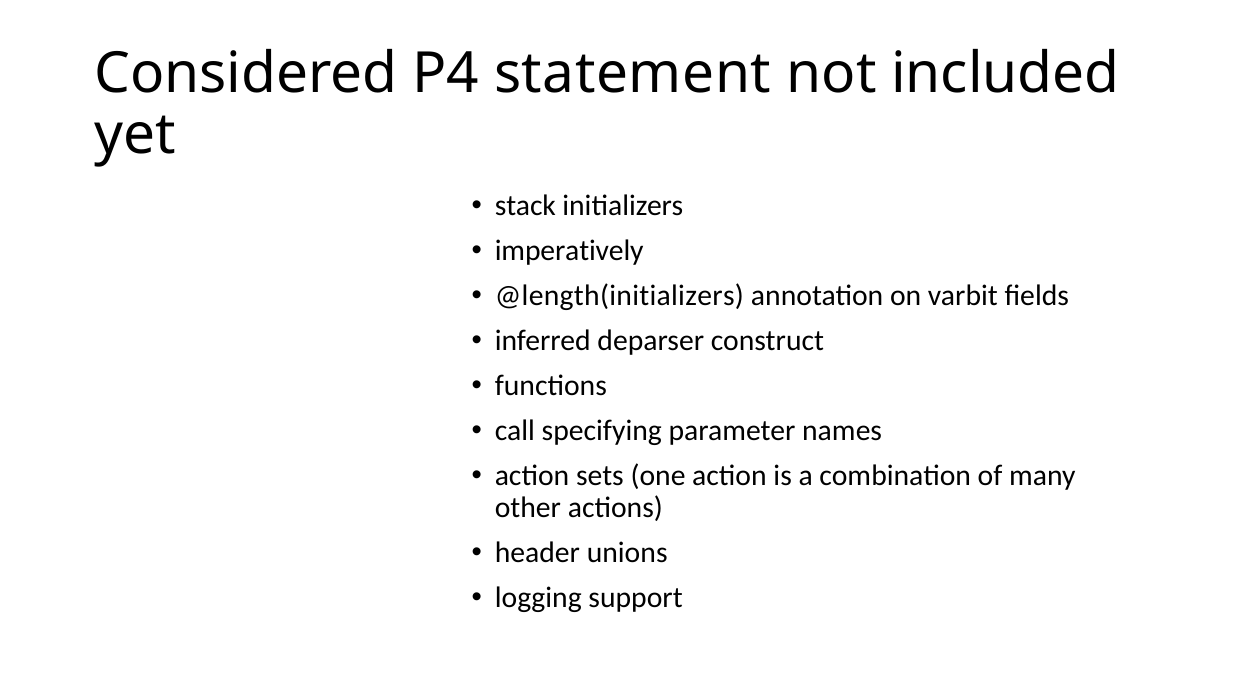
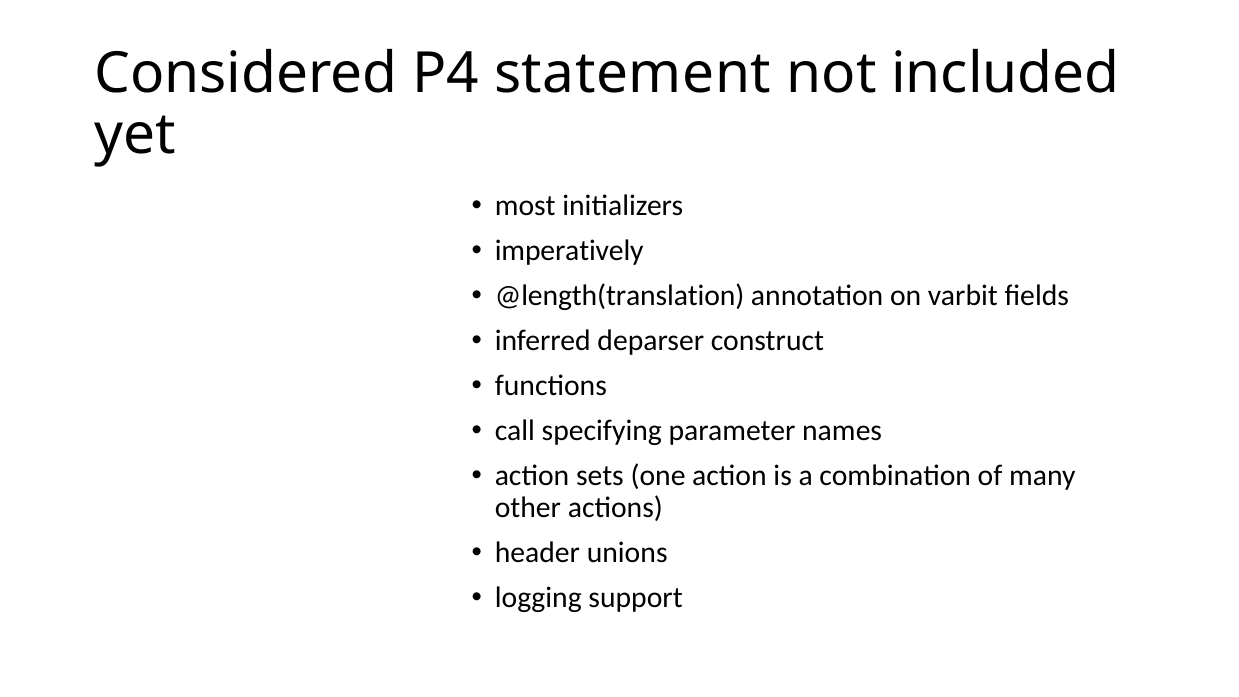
stack: stack -> most
@length(initializers: @length(initializers -> @length(translation
